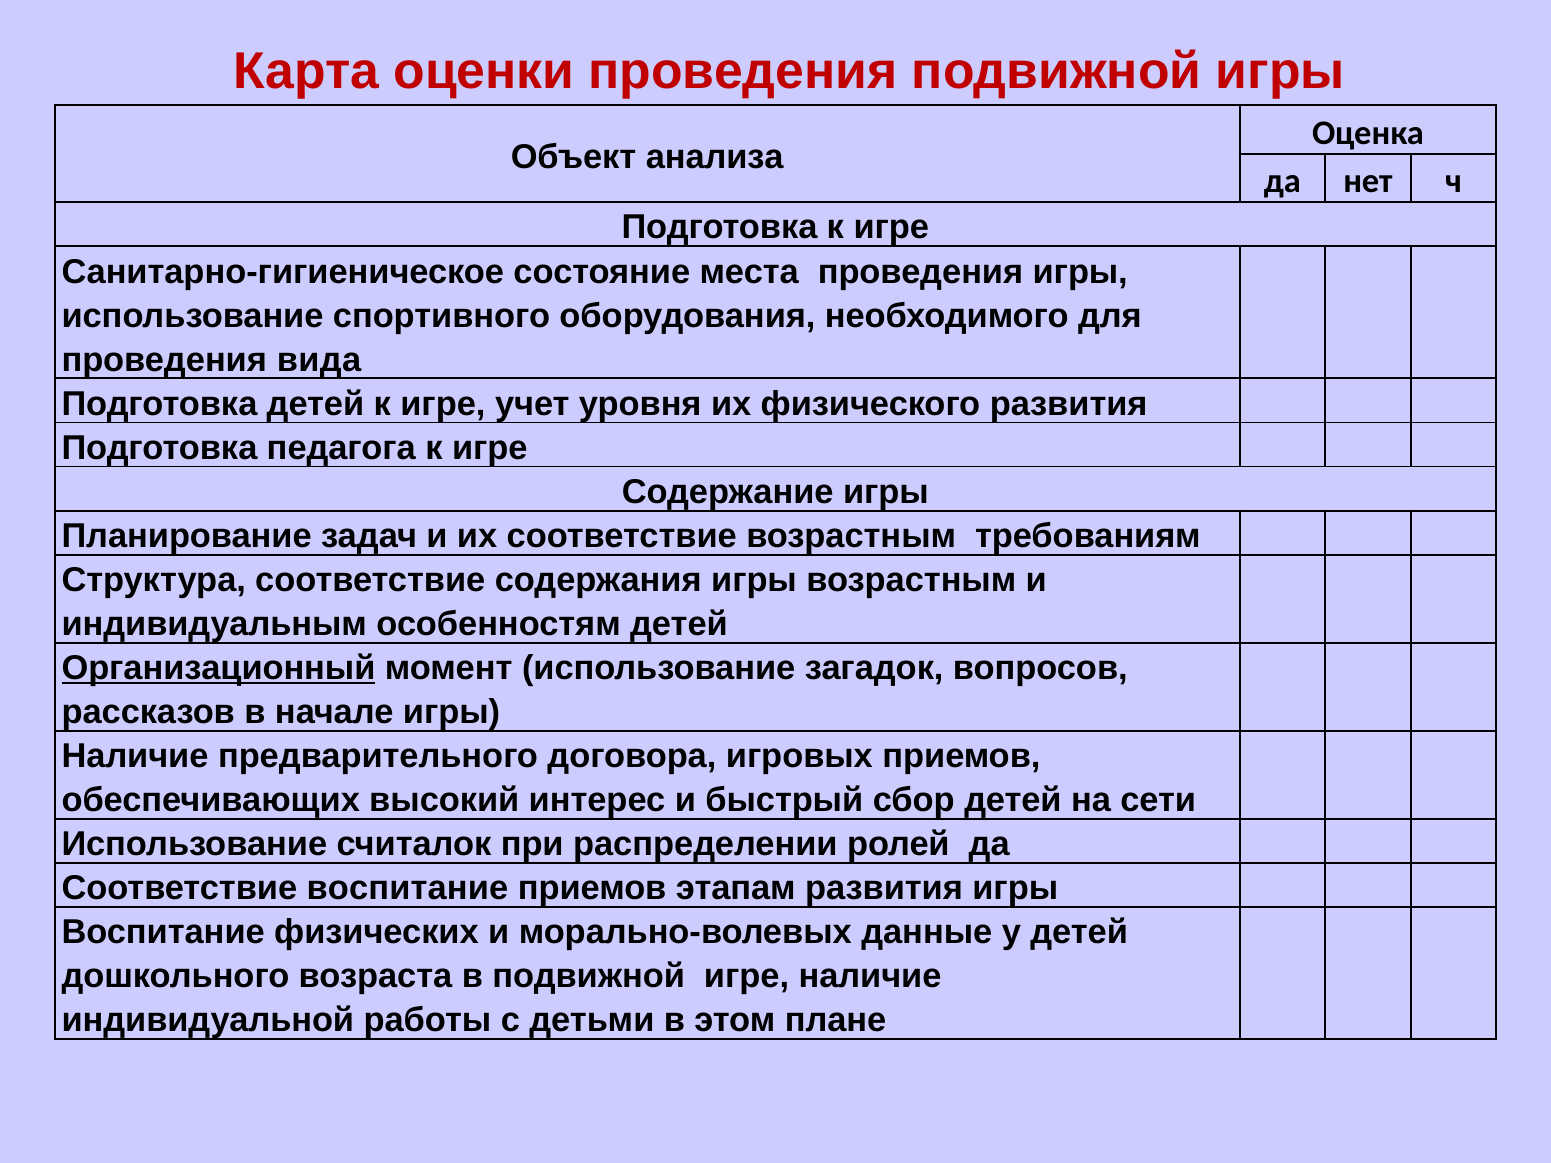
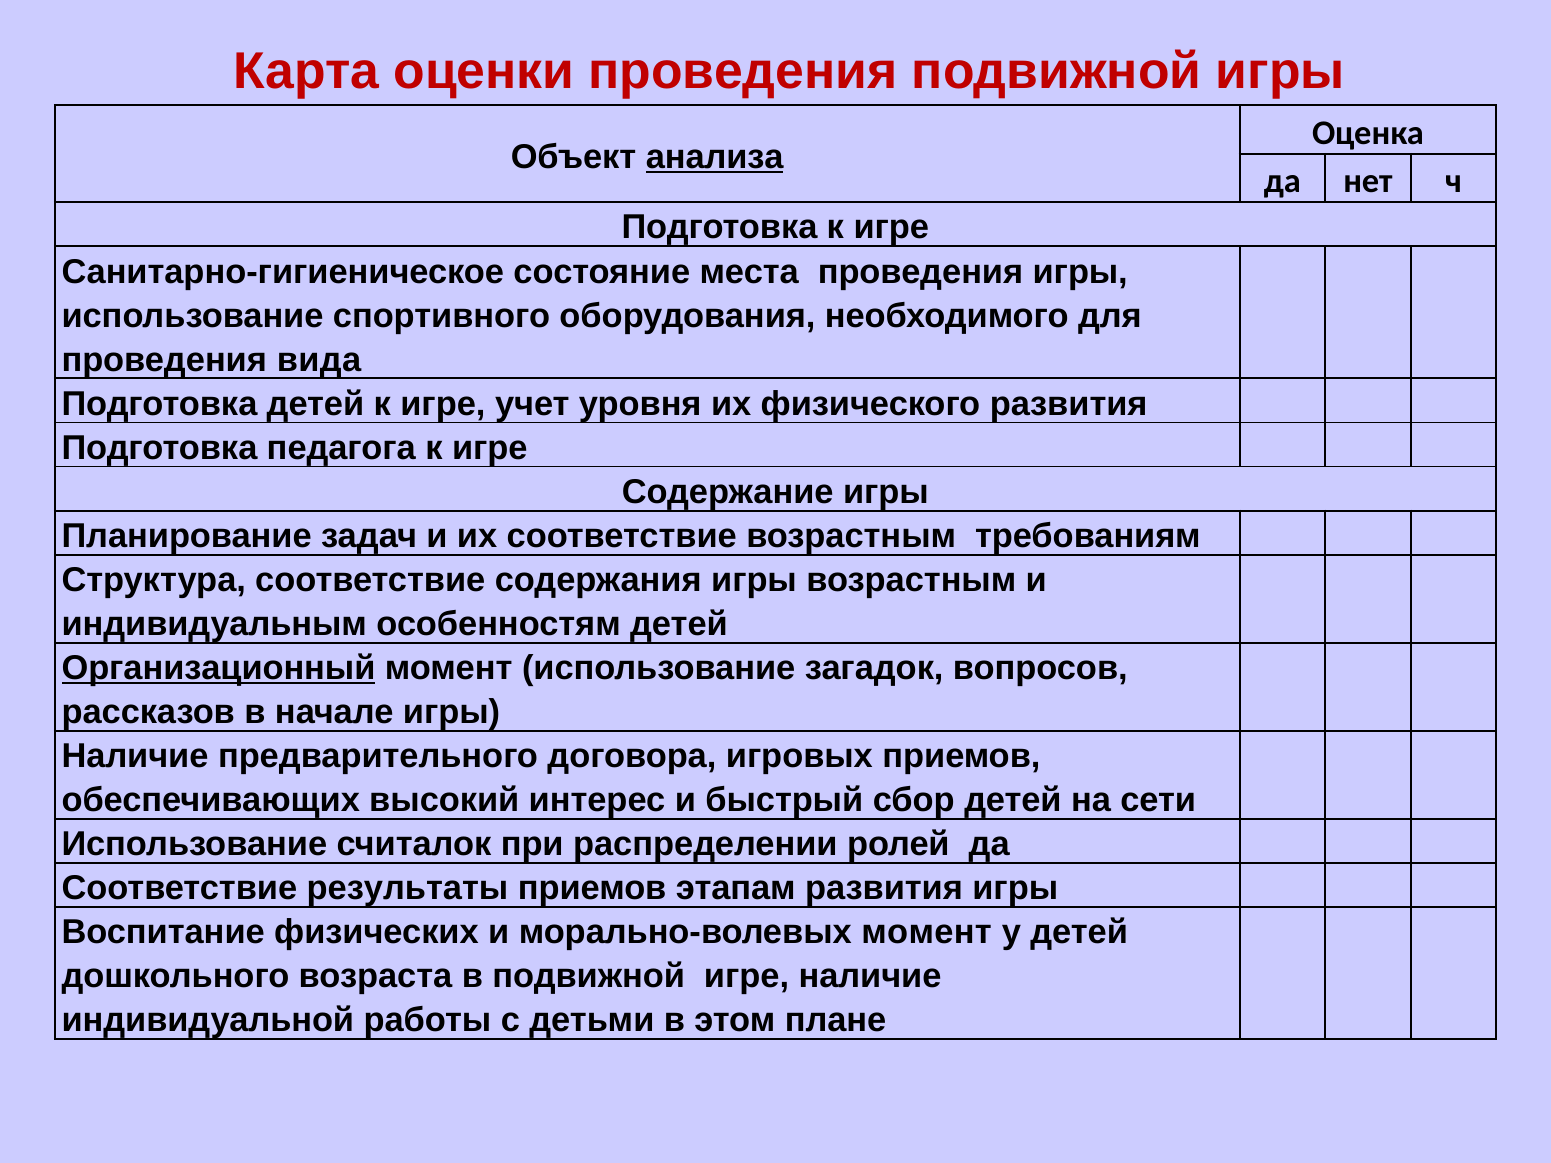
анализа underline: none -> present
Соответствие воспитание: воспитание -> результаты
морально-волевых данные: данные -> момент
